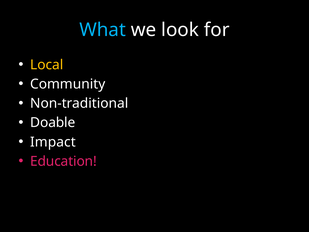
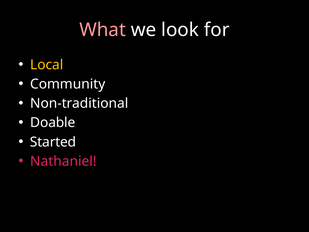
What colour: light blue -> pink
Impact: Impact -> Started
Education: Education -> Nathaniel
